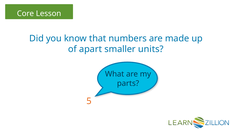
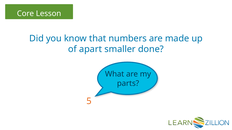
units: units -> done
